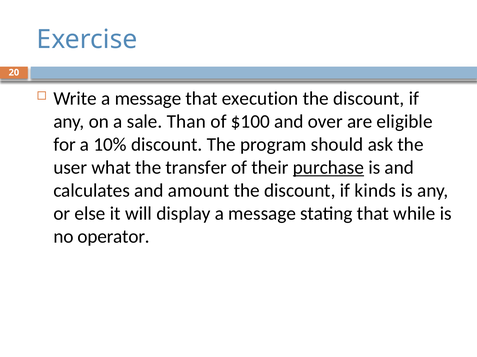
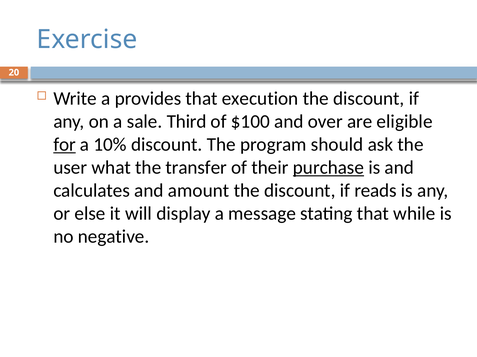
Write a message: message -> provides
Than: Than -> Third
for underline: none -> present
kinds: kinds -> reads
operator: operator -> negative
